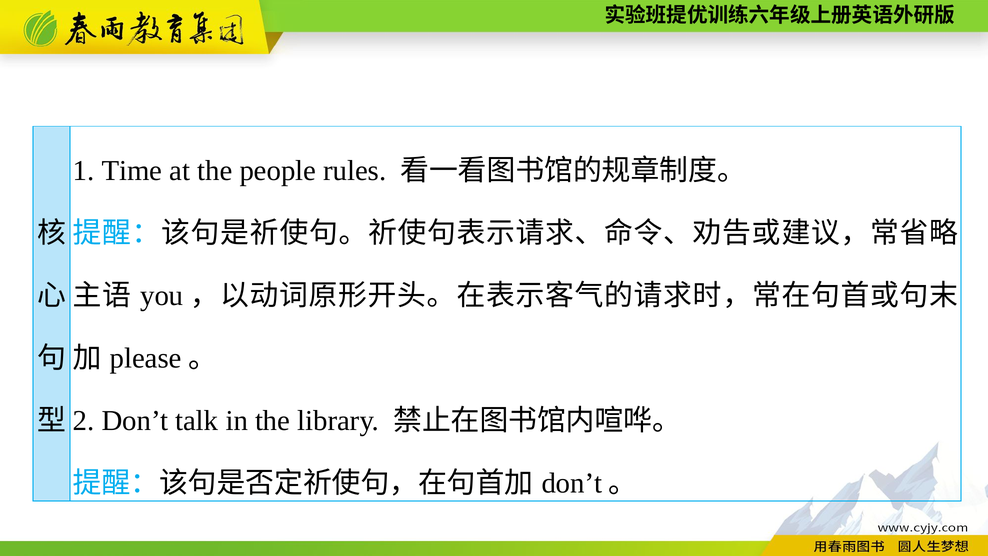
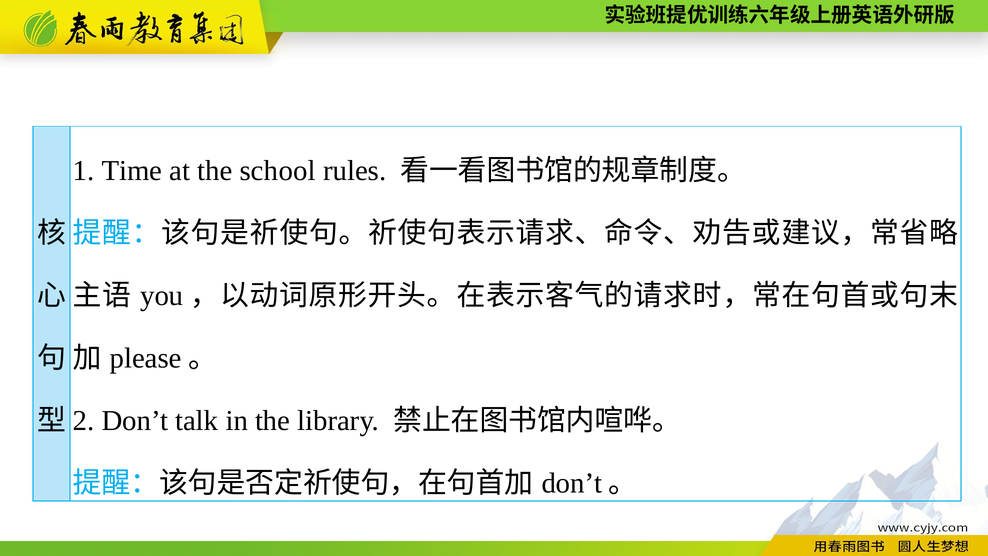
people: people -> school
